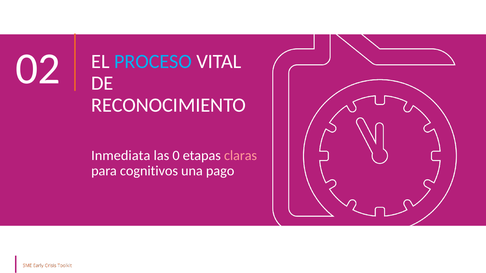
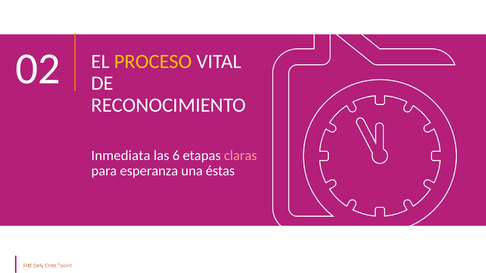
PROCESO colour: light blue -> yellow
0: 0 -> 6
cognitivos: cognitivos -> esperanza
pago: pago -> éstas
